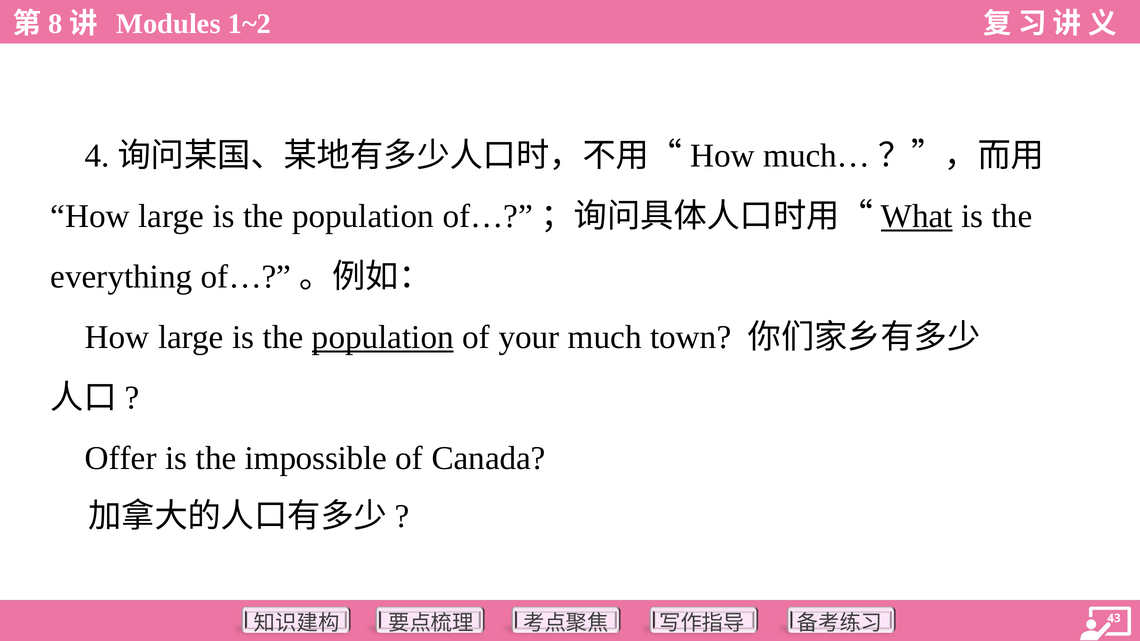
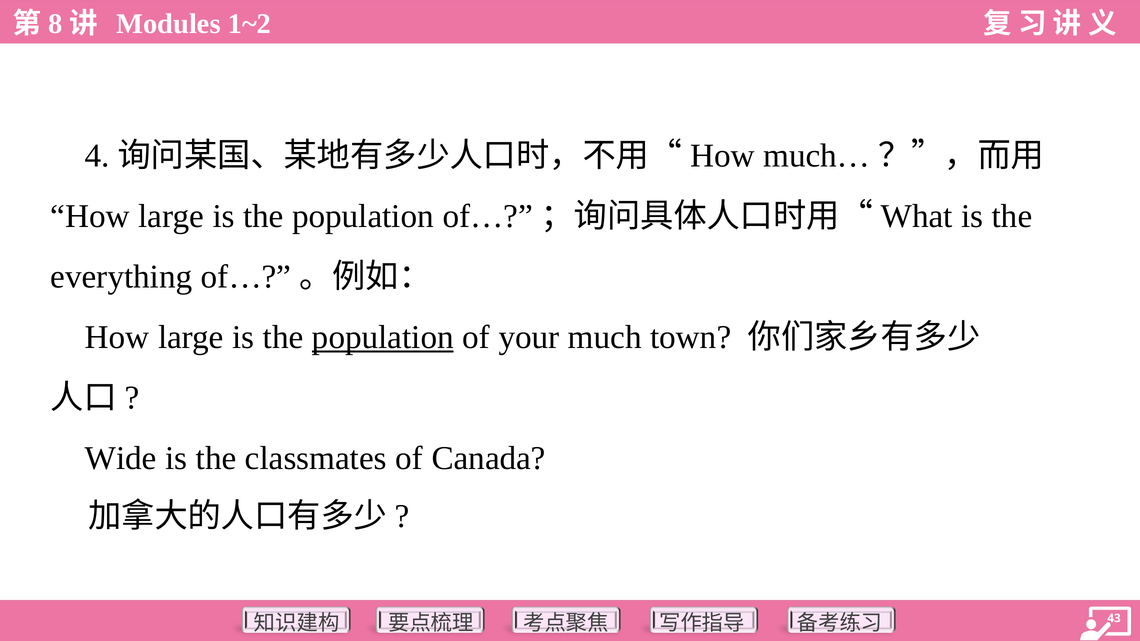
What underline: present -> none
Offer: Offer -> Wide
impossible: impossible -> classmates
